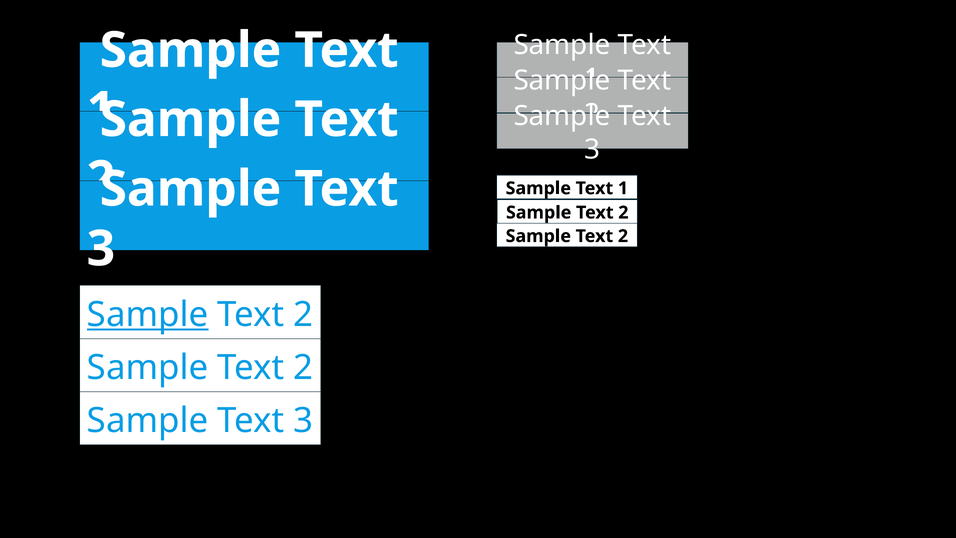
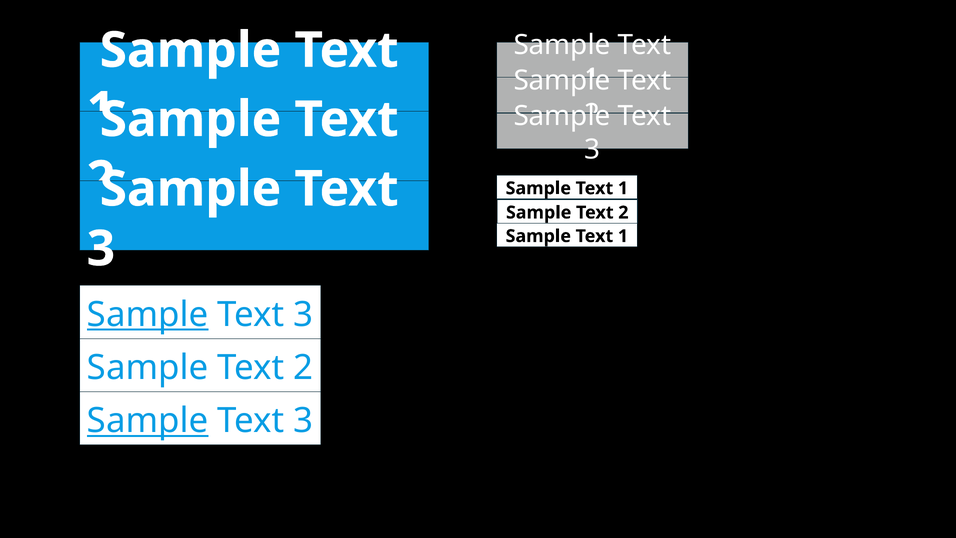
2 at (623, 236): 2 -> 1
2 at (303, 314): 2 -> 3
Sample at (148, 421) underline: none -> present
